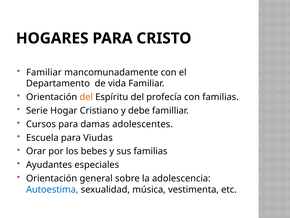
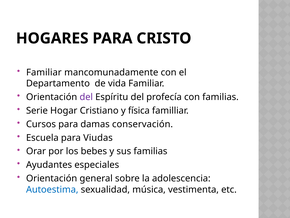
del at (86, 97) colour: orange -> purple
debe: debe -> física
adolescentes: adolescentes -> conservación
